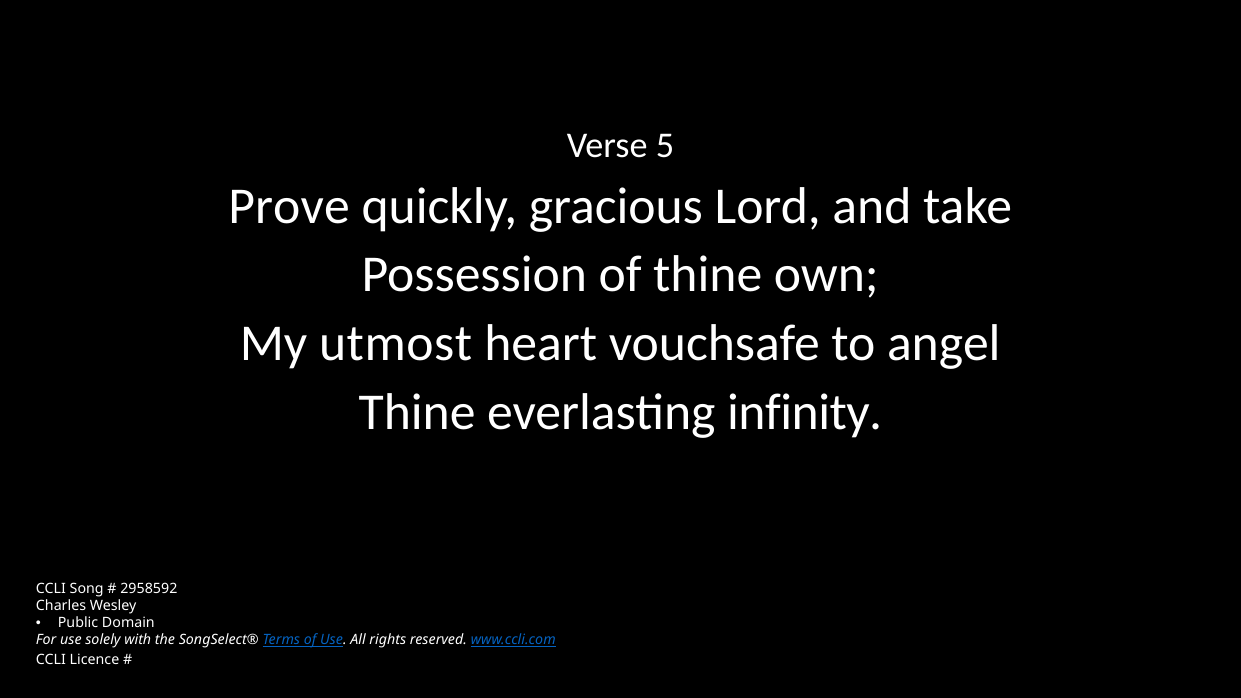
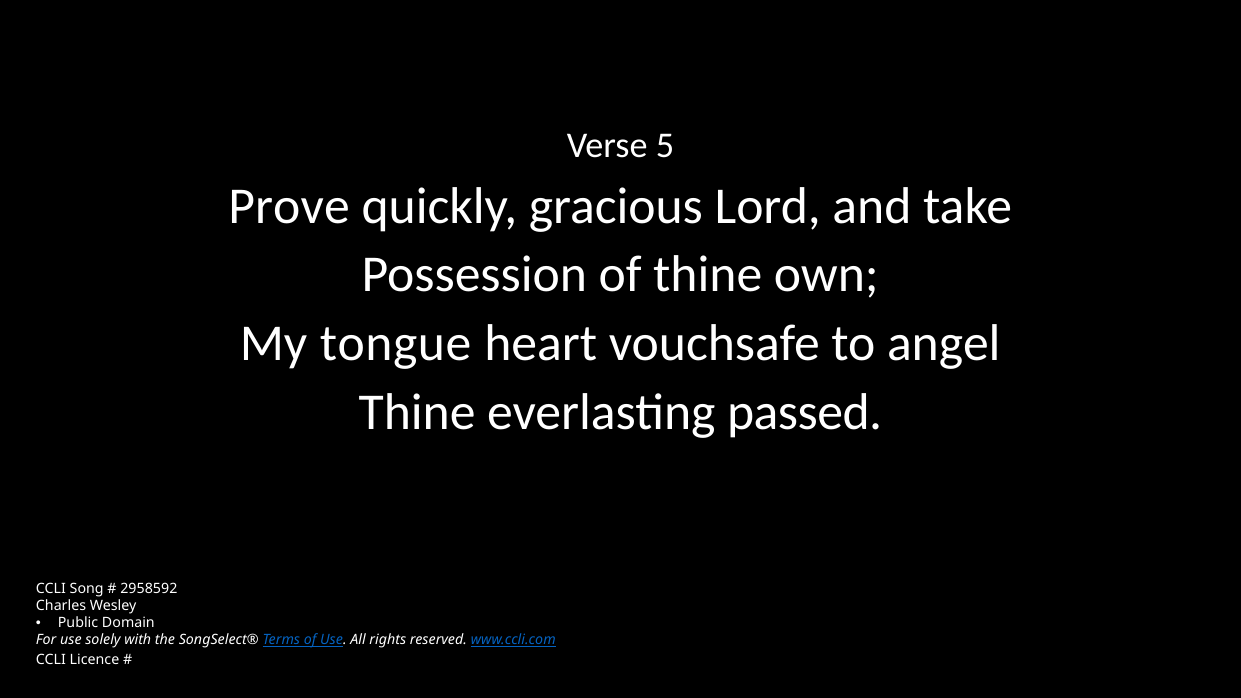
utmost: utmost -> tongue
infinity: infinity -> passed
